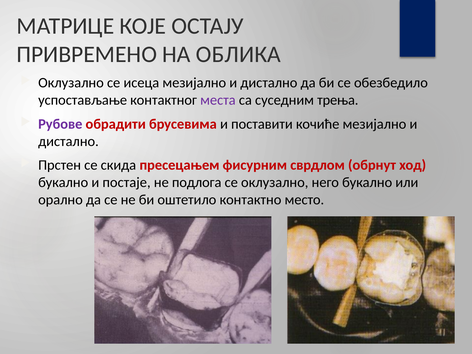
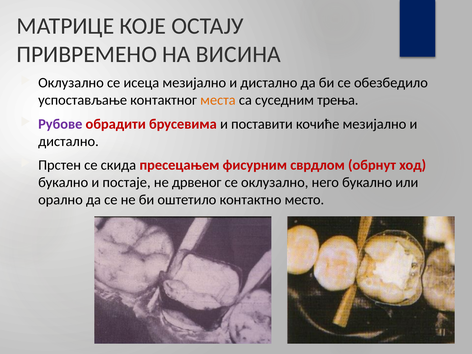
ОБЛИКА: ОБЛИКА -> ВИСИНА
места colour: purple -> orange
подлога: подлога -> дрвеног
